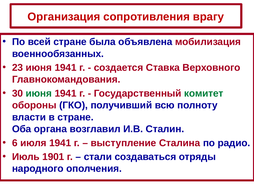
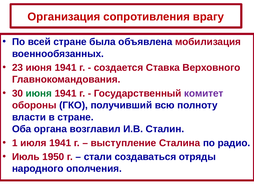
комитет colour: green -> purple
6: 6 -> 1
1901: 1901 -> 1950
